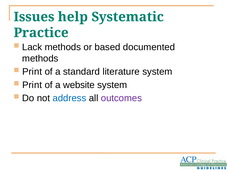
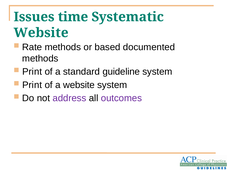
help: help -> time
Practice at (41, 33): Practice -> Website
Lack: Lack -> Rate
literature: literature -> guideline
address colour: blue -> purple
